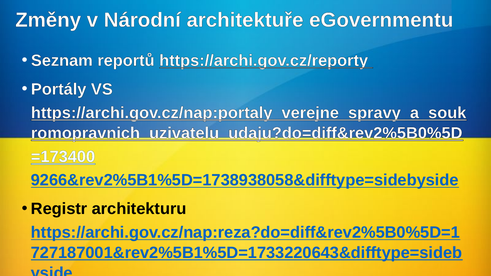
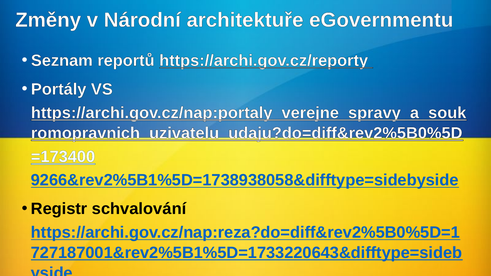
architekturu: architekturu -> schvalování
